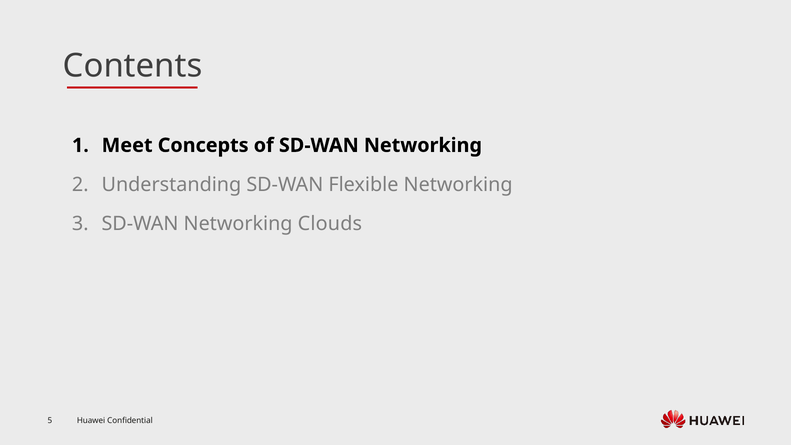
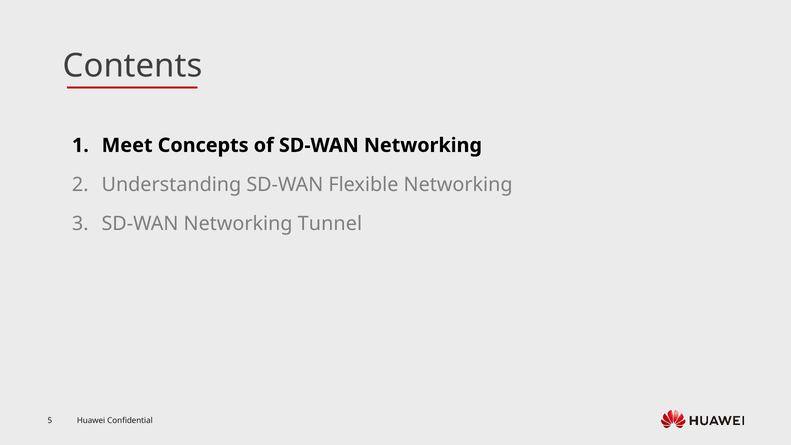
Clouds: Clouds -> Tunnel
